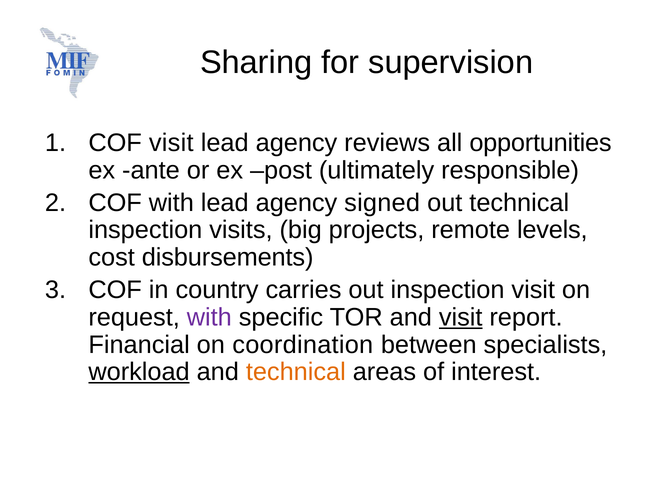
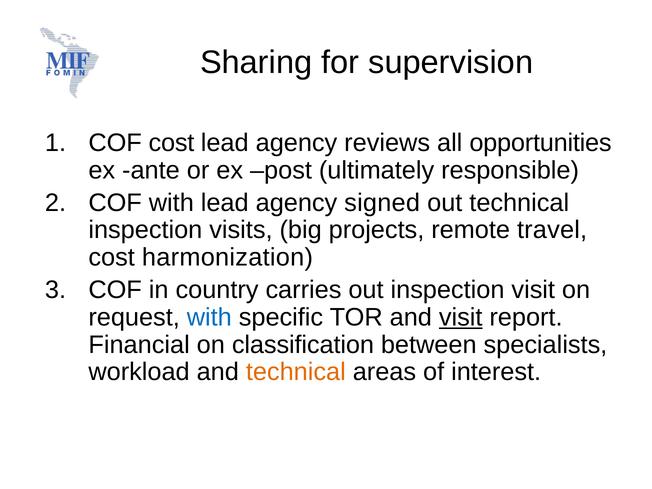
COF visit: visit -> cost
levels: levels -> travel
disbursements: disbursements -> harmonization
with at (209, 317) colour: purple -> blue
coordination: coordination -> classification
workload underline: present -> none
